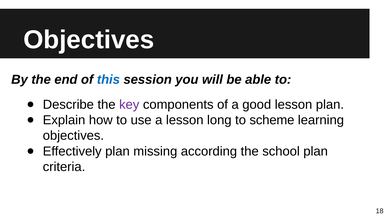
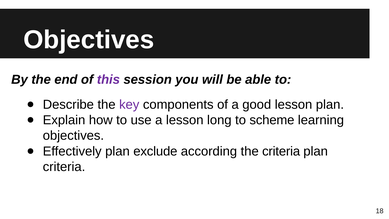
this colour: blue -> purple
missing: missing -> exclude
the school: school -> criteria
